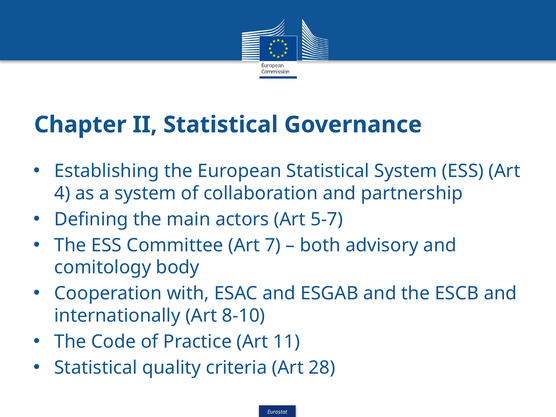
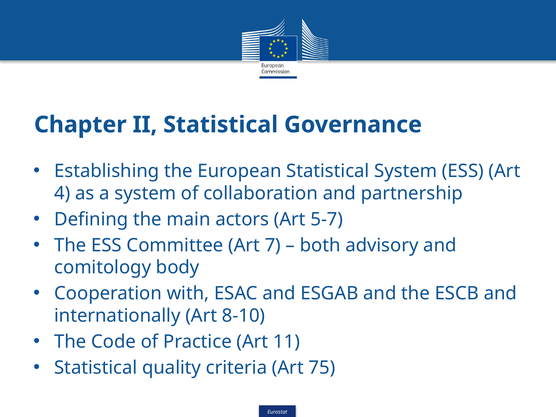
28: 28 -> 75
